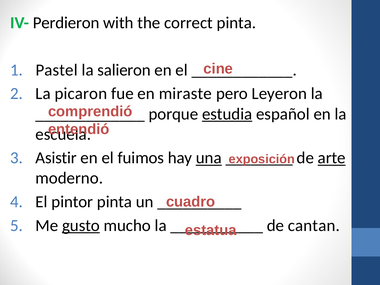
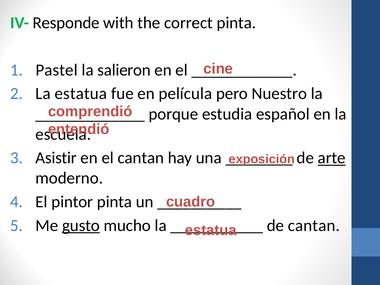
Perdieron: Perdieron -> Responde
La picaron: picaron -> estatua
miraste: miraste -> película
Leyeron: Leyeron -> Nuestro
estudia underline: present -> none
el fuimos: fuimos -> cantan
una underline: present -> none
